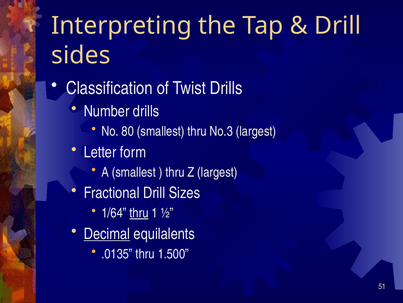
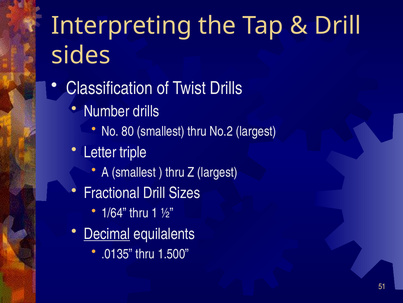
No.3: No.3 -> No.2
form: form -> triple
thru at (139, 213) underline: present -> none
